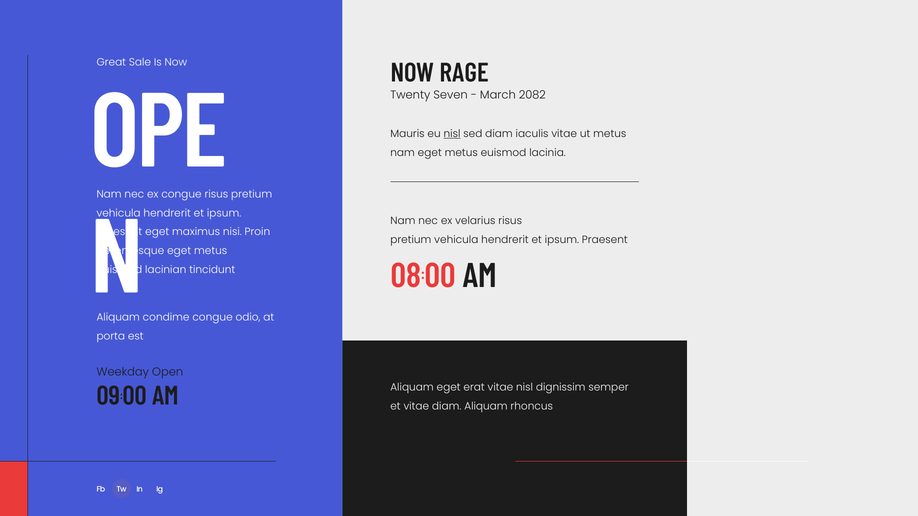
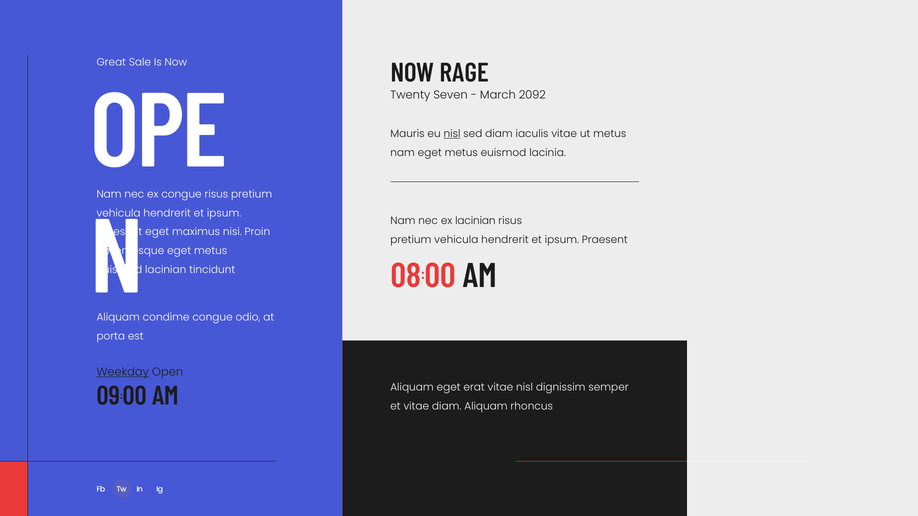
2082: 2082 -> 2092
ex velarius: velarius -> lacinian
Weekday underline: none -> present
